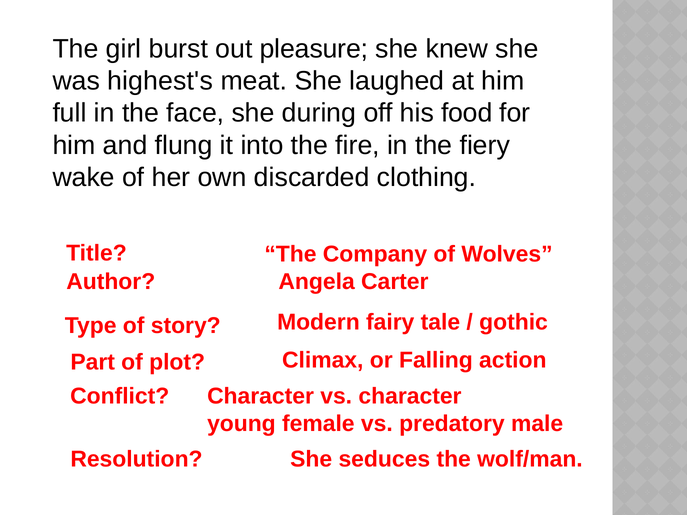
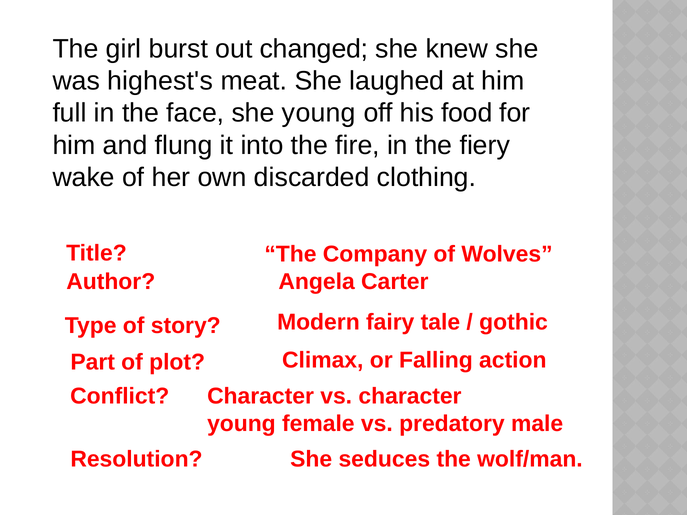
pleasure: pleasure -> changed
she during: during -> young
